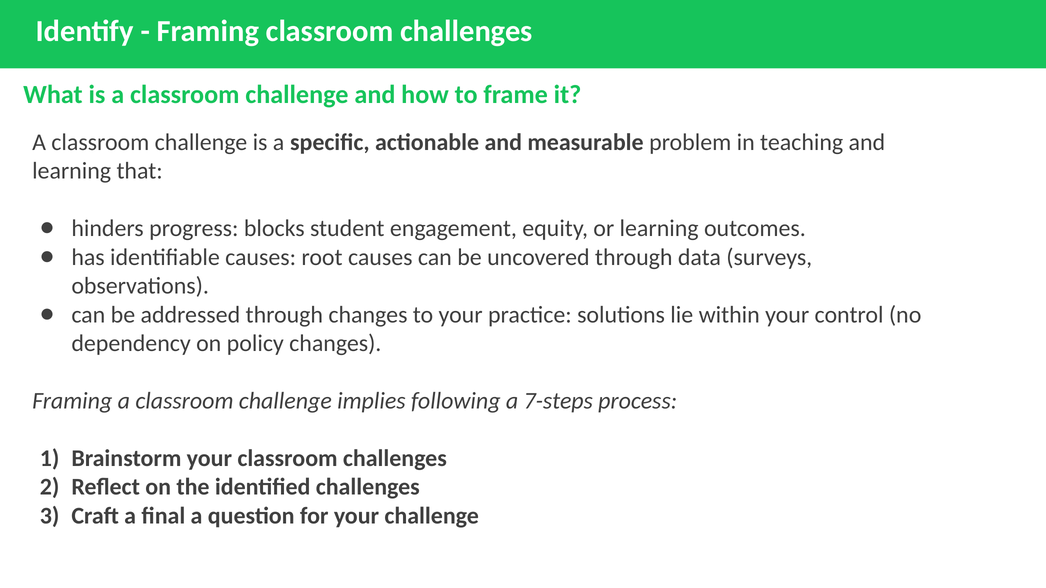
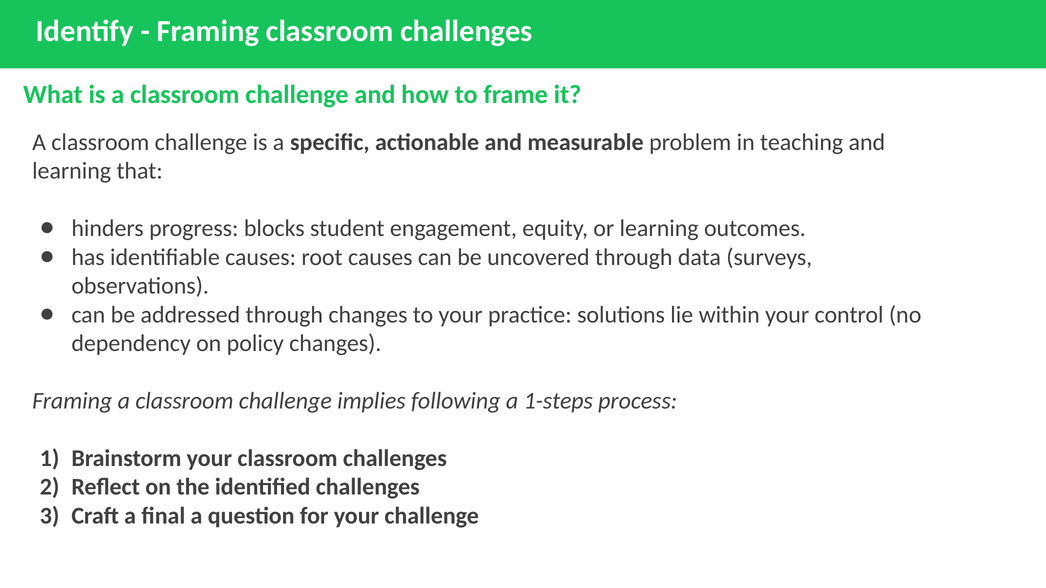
7-steps: 7-steps -> 1-steps
